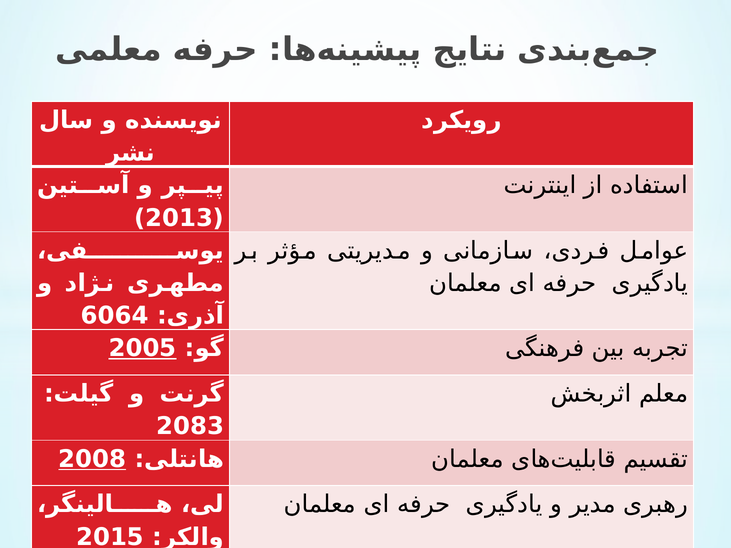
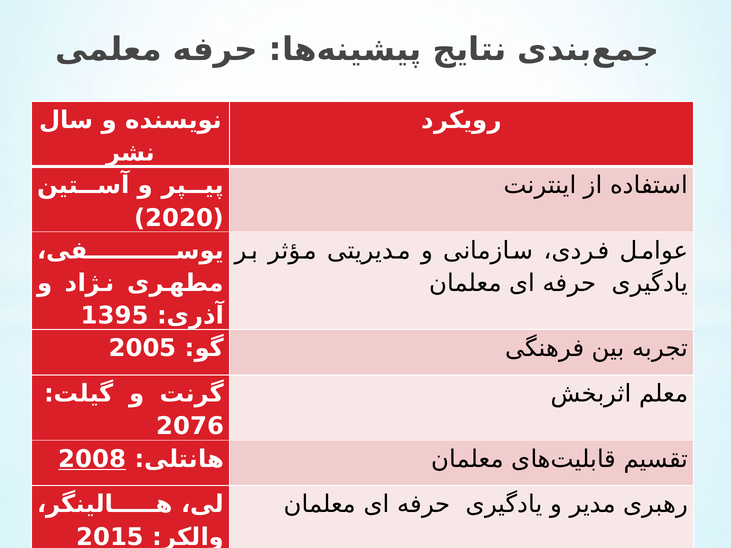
2013: 2013 -> 2020
6064: 6064 -> 1395
2005 underline: present -> none
2083: 2083 -> 2076
